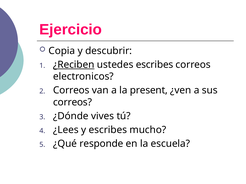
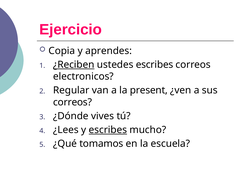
descubrir: descubrir -> aprendes
Correos at (71, 91): Correos -> Regular
escribes at (108, 130) underline: none -> present
responde: responde -> tomamos
